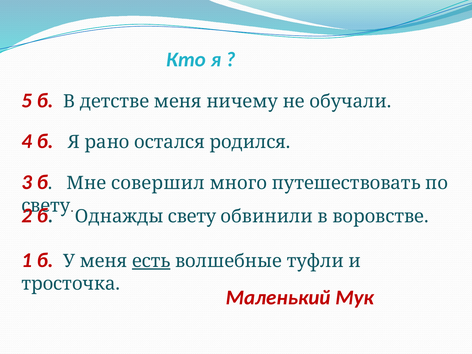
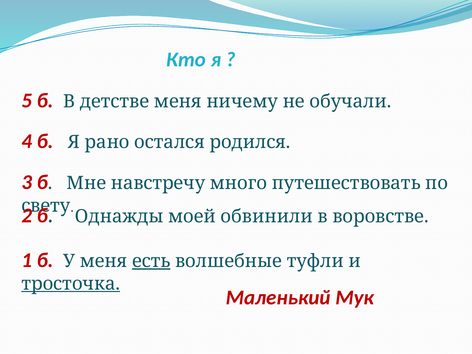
совершил: совершил -> навстречу
Однажды свету: свету -> моей
тросточка underline: none -> present
